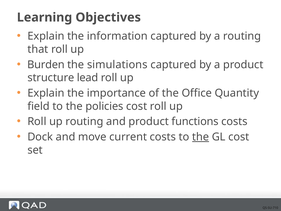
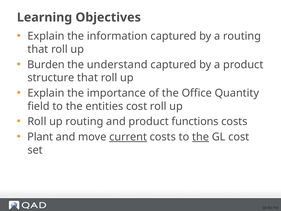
simulations: simulations -> understand
structure lead: lead -> that
policies: policies -> entities
Dock: Dock -> Plant
current underline: none -> present
